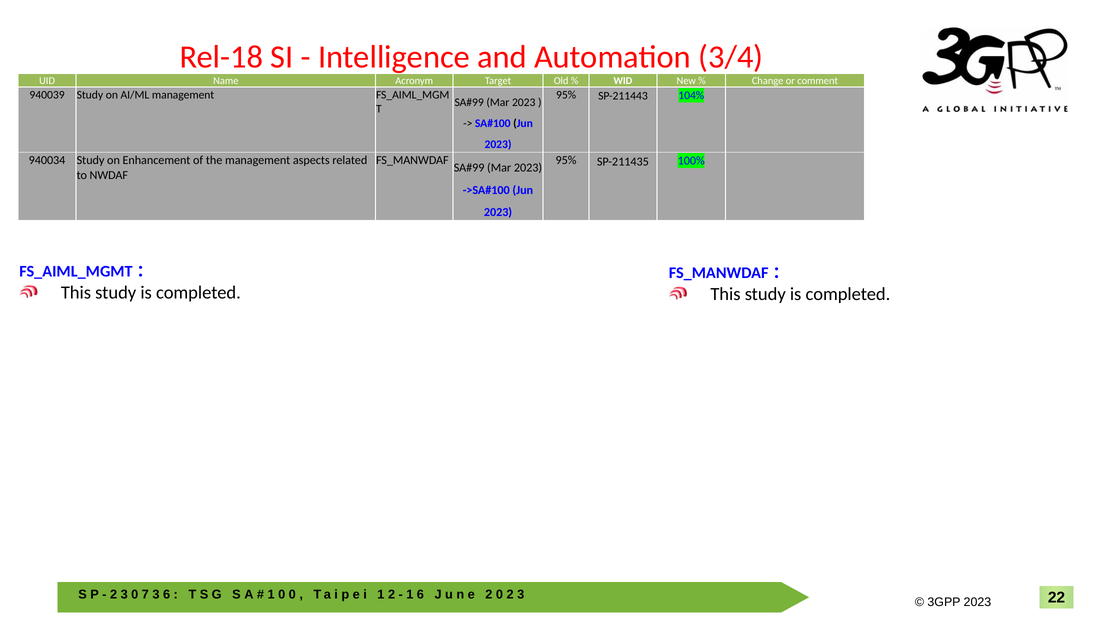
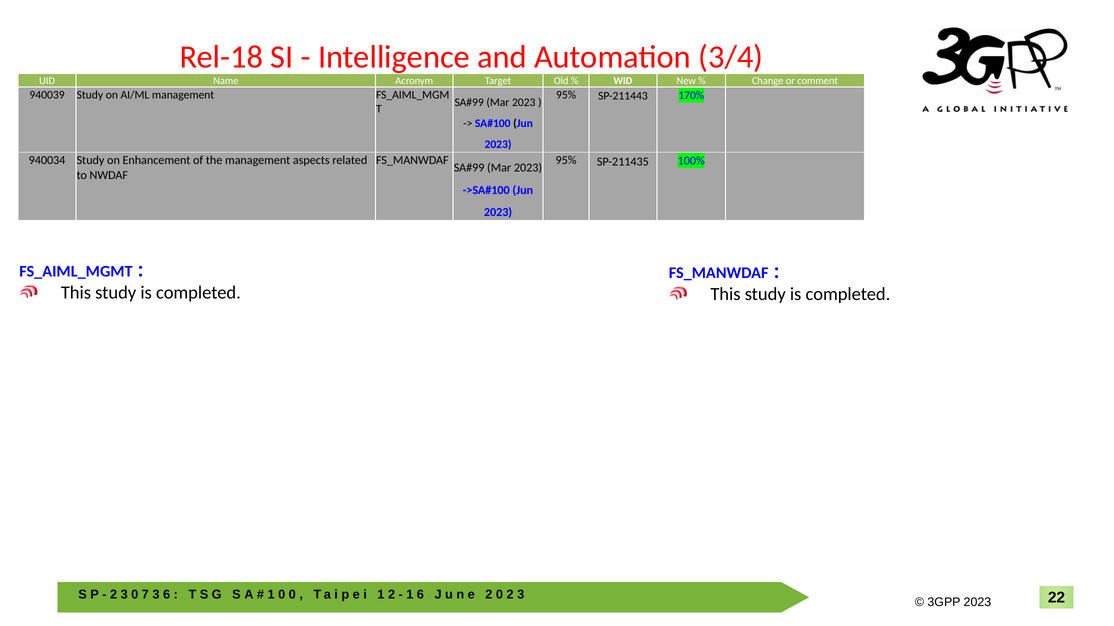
104%: 104% -> 170%
